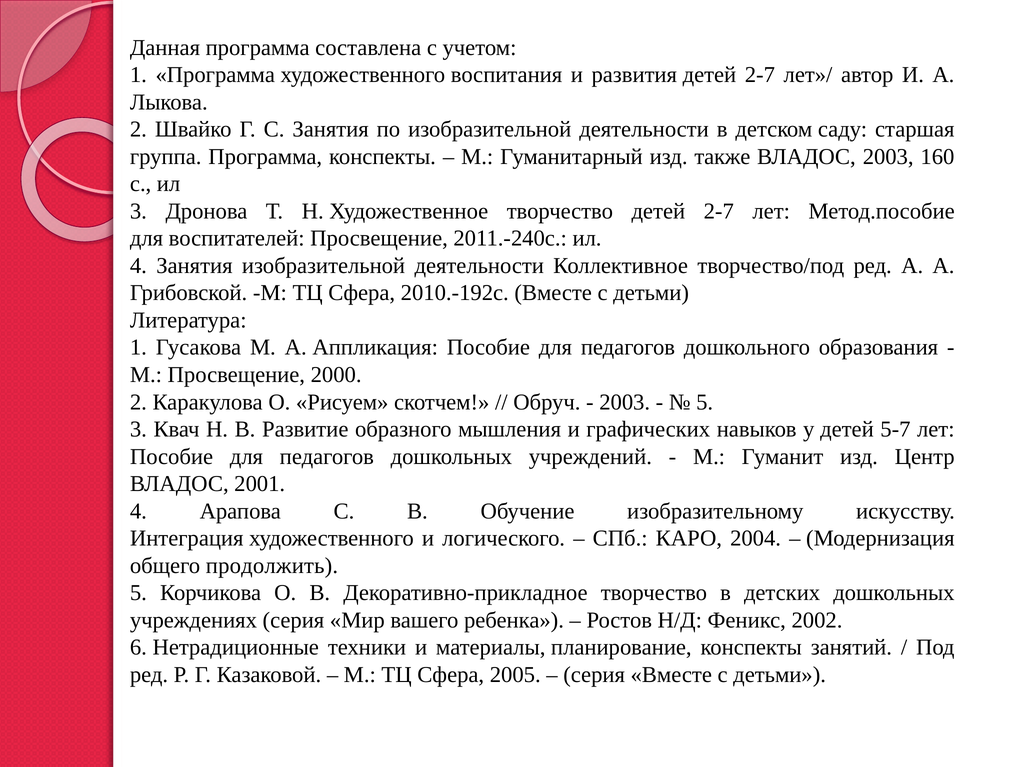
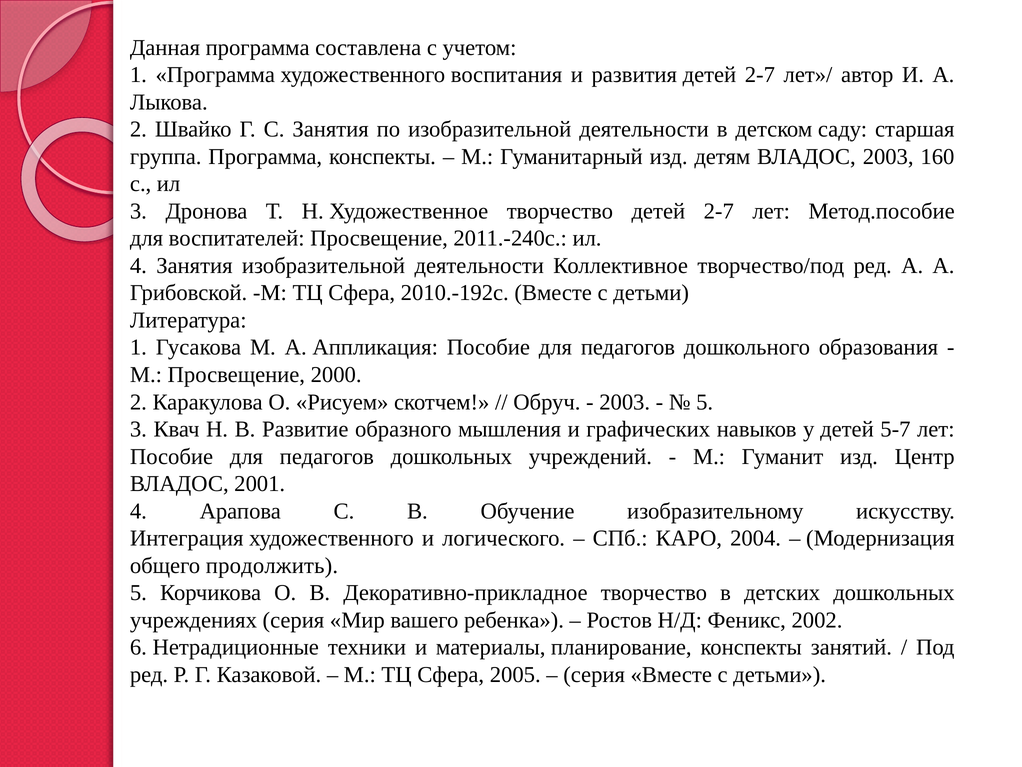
также: также -> детям
